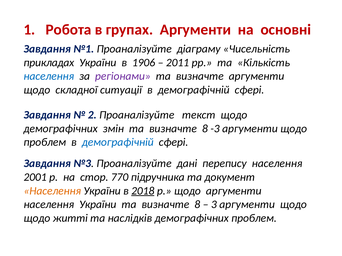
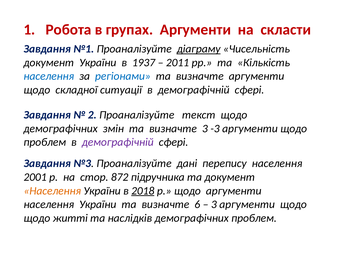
основні: основні -> скласти
діаграму underline: none -> present
прикладах at (49, 63): прикладах -> документ
1906: 1906 -> 1937
регіонами colour: purple -> blue
змін та визначте 8: 8 -> 3
демографічній at (118, 142) colour: blue -> purple
770: 770 -> 872
України та визначте 8: 8 -> 6
